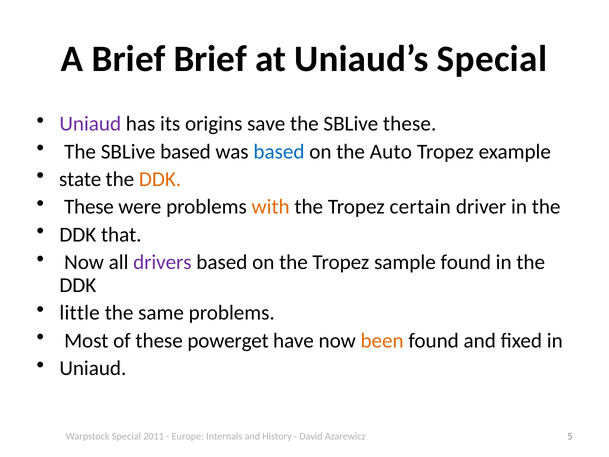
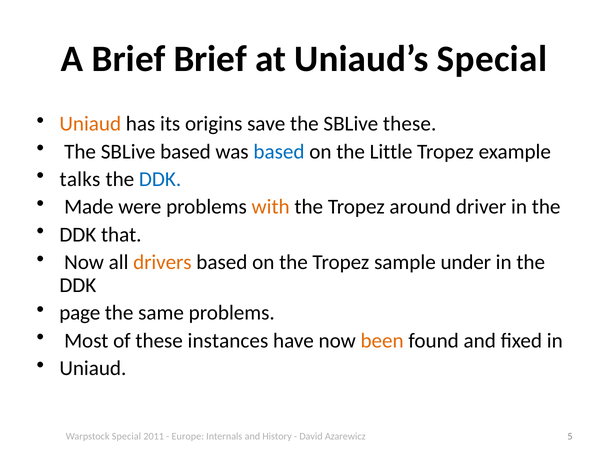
Uniaud at (90, 124) colour: purple -> orange
Auto: Auto -> Little
state: state -> talks
DDK at (160, 179) colour: orange -> blue
These at (89, 207): These -> Made
certain: certain -> around
drivers colour: purple -> orange
sample found: found -> under
little: little -> page
powerget: powerget -> instances
